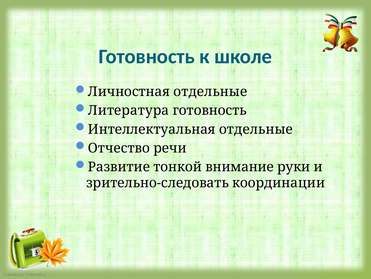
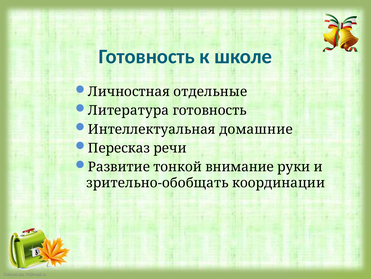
Интеллектуальная отдельные: отдельные -> домашние
Отчество: Отчество -> Пересказ
зрительно-следовать: зрительно-следовать -> зрительно-обобщать
